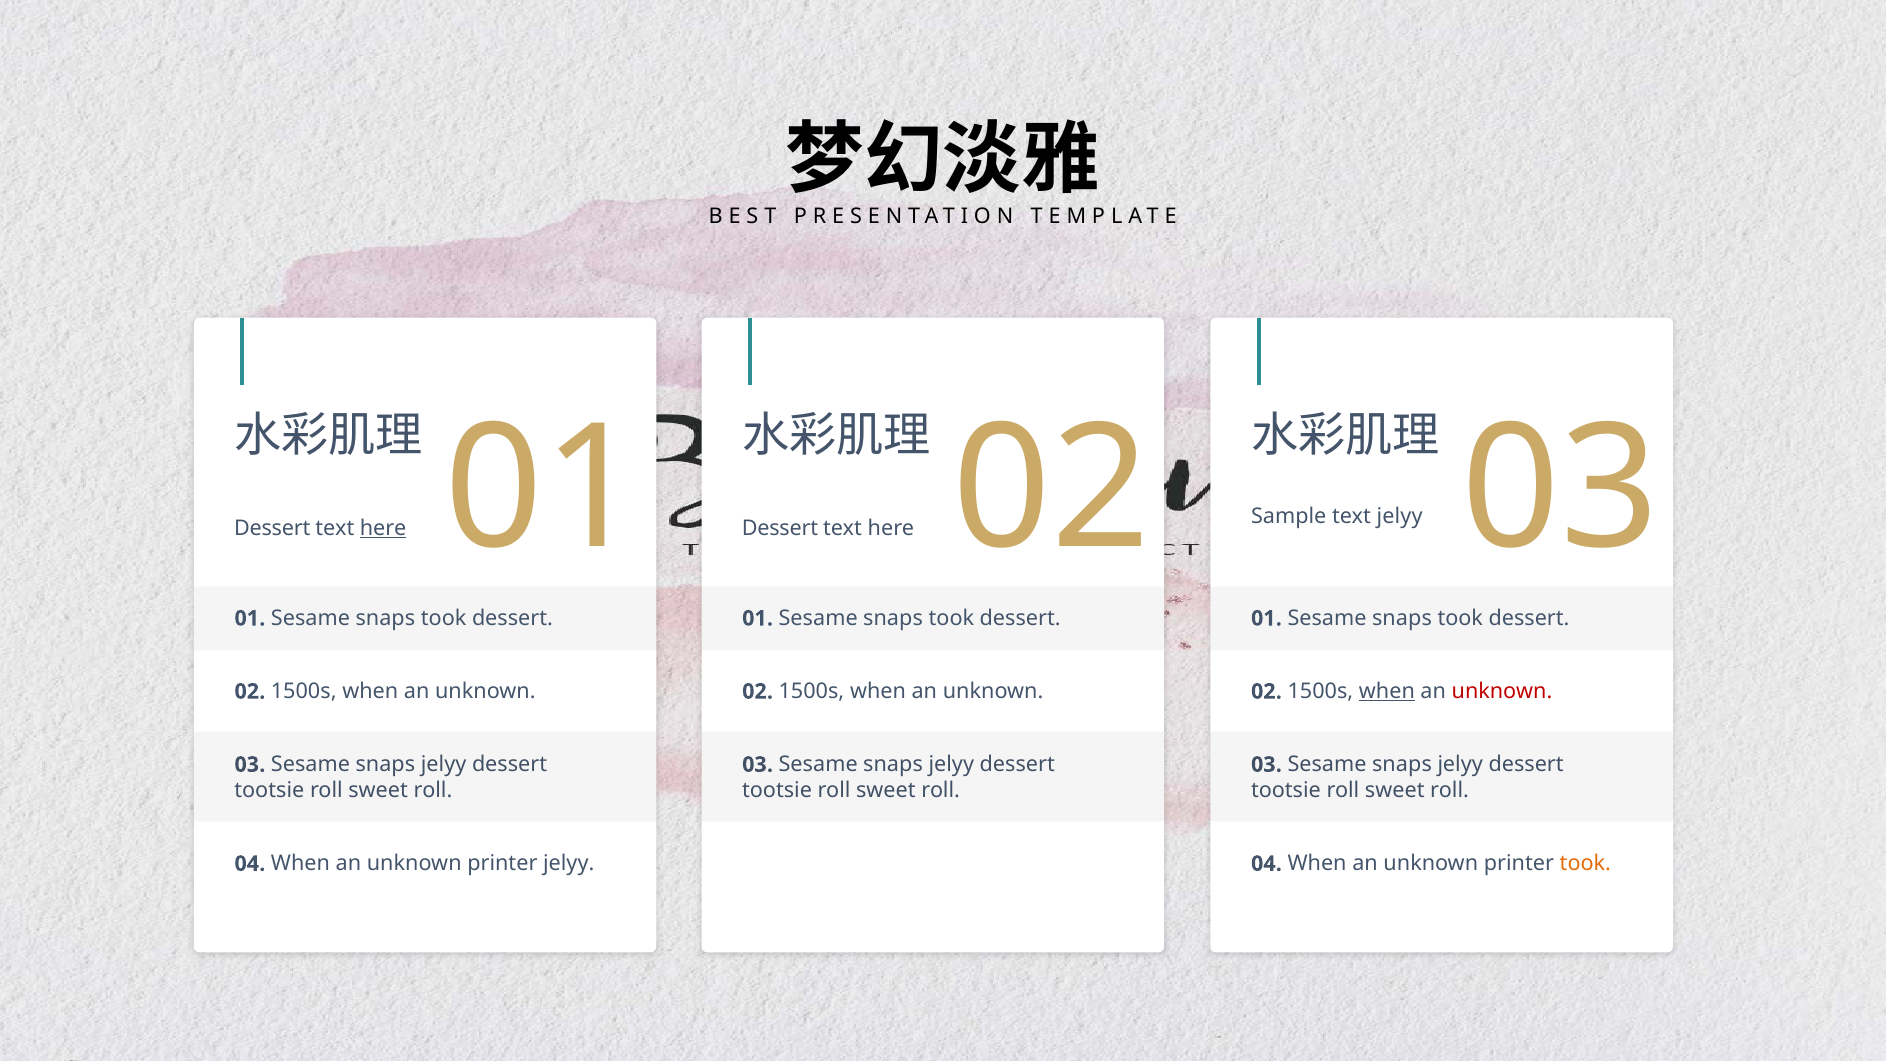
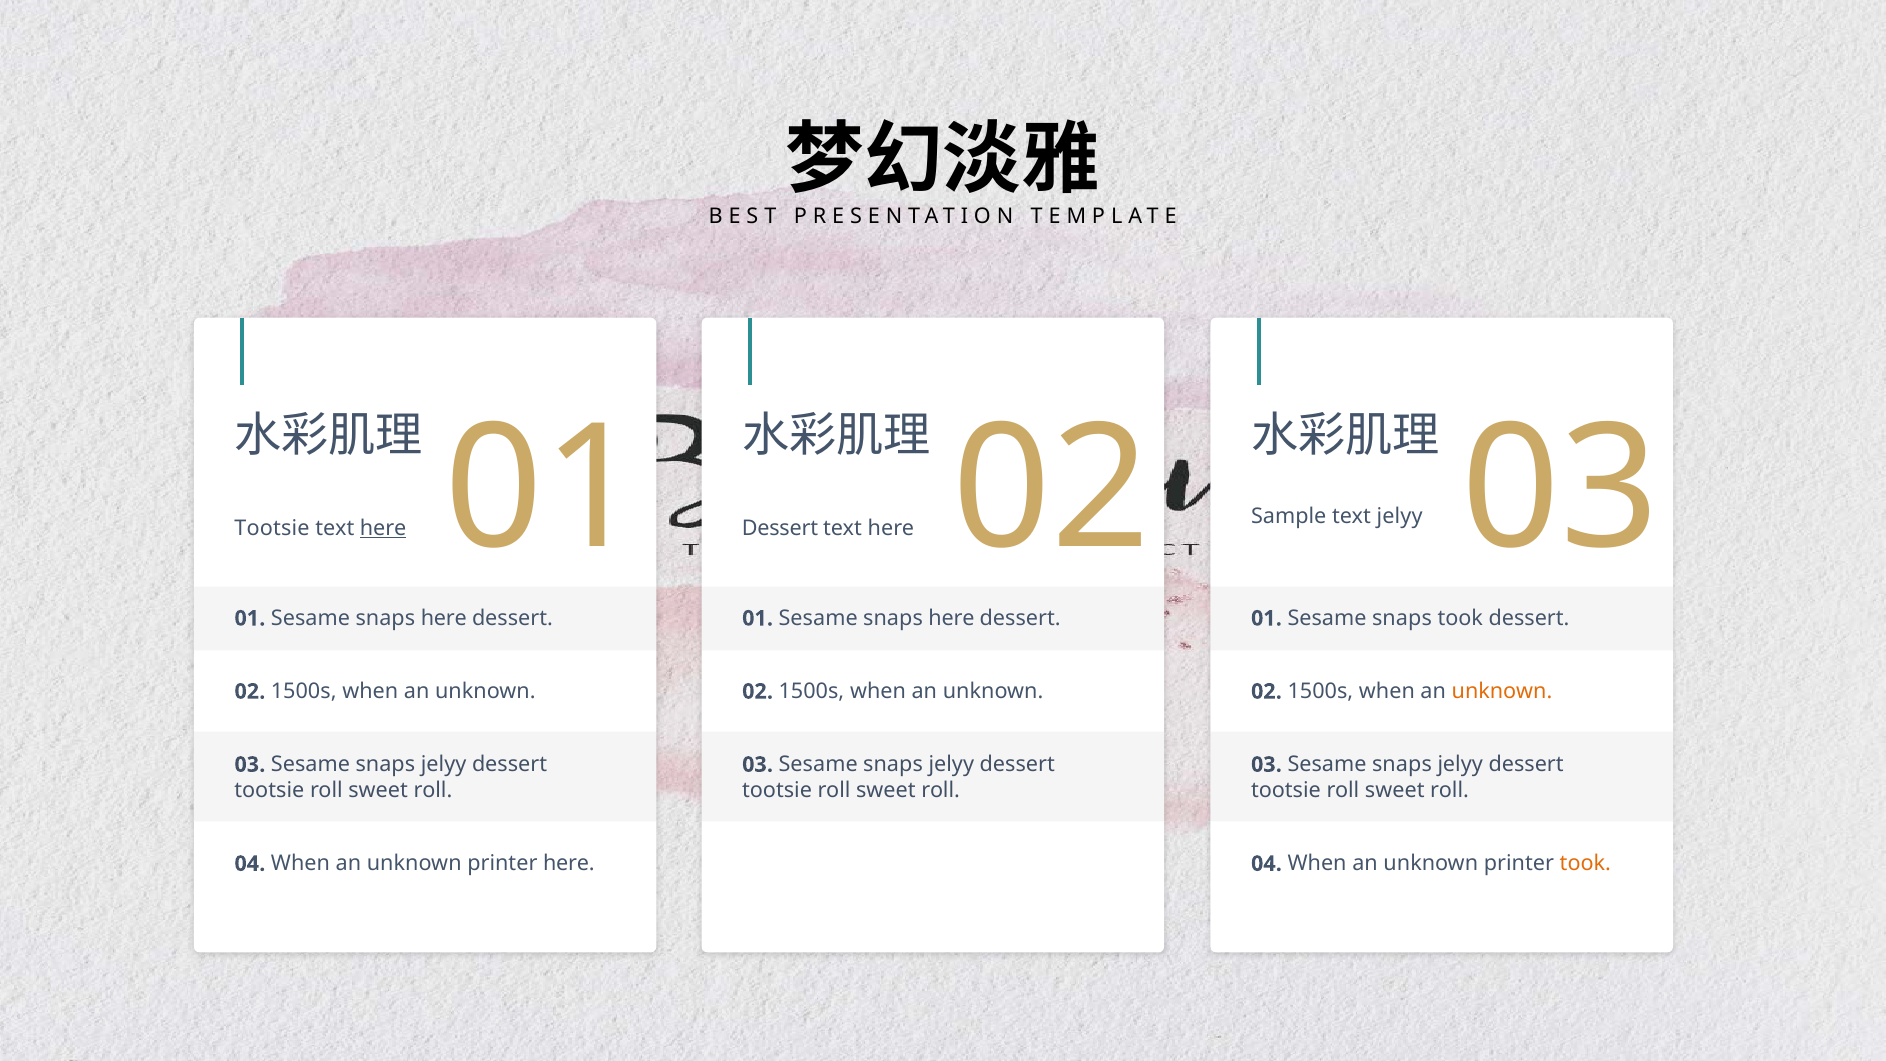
Dessert at (272, 528): Dessert -> Tootsie
took at (444, 618): took -> here
took at (951, 618): took -> here
when at (1387, 691) underline: present -> none
unknown at (1502, 691) colour: red -> orange
printer jelyy: jelyy -> here
